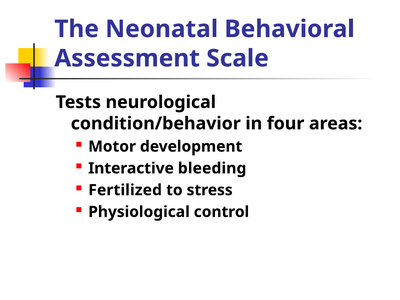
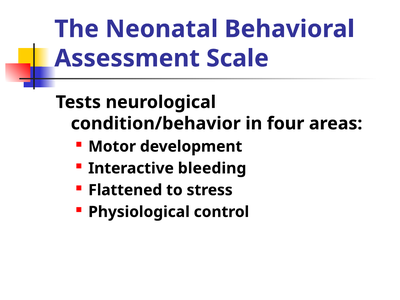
Fertilized: Fertilized -> Flattened
